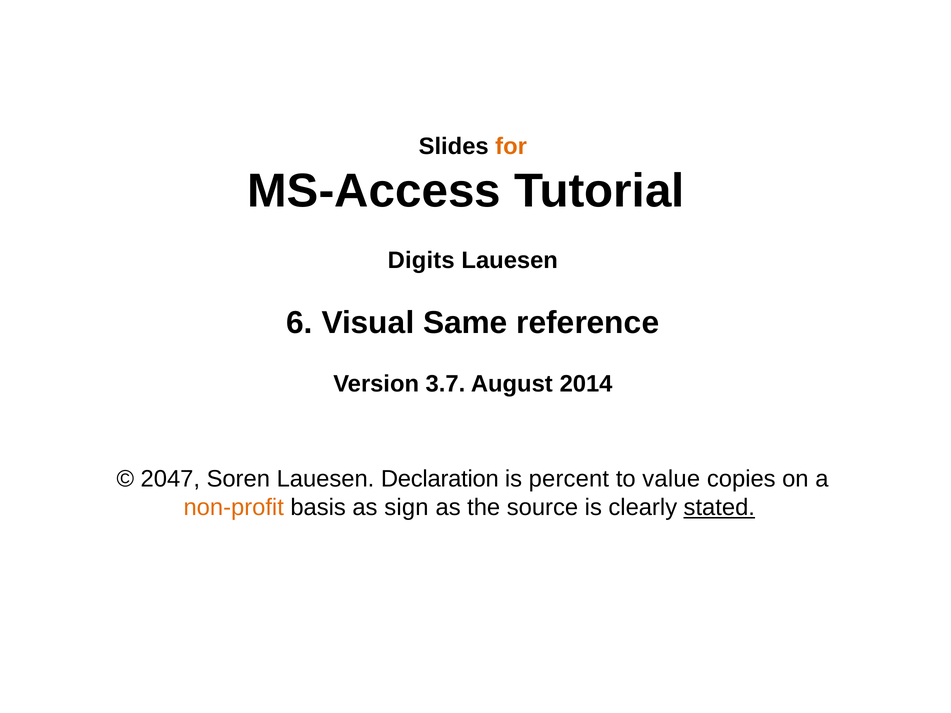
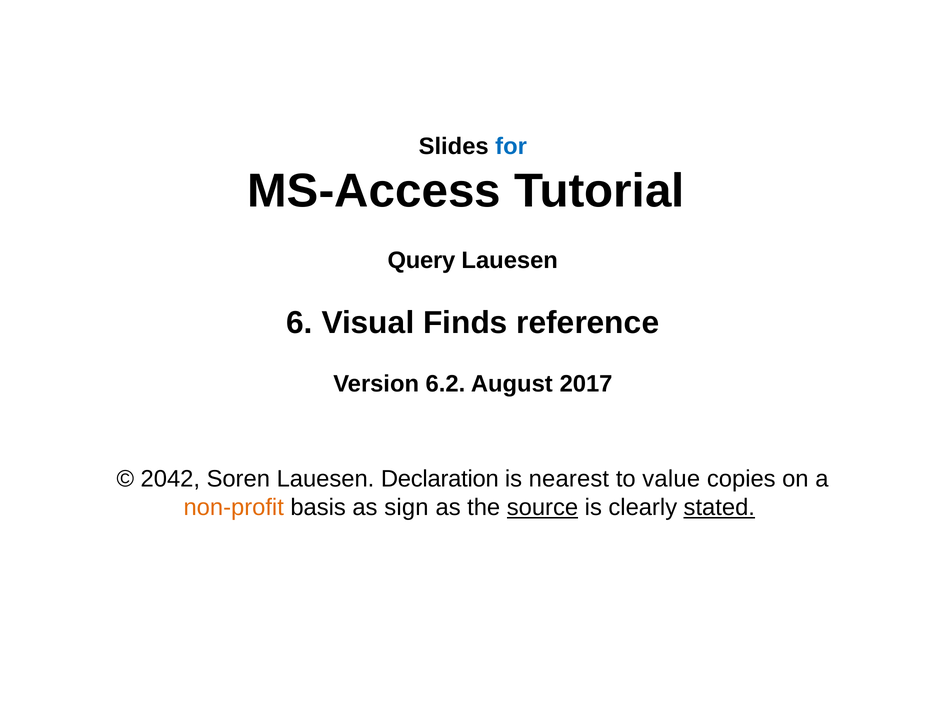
for colour: orange -> blue
Digits: Digits -> Query
Same: Same -> Finds
3.7: 3.7 -> 6.2
2014: 2014 -> 2017
2047: 2047 -> 2042
percent: percent -> nearest
source underline: none -> present
